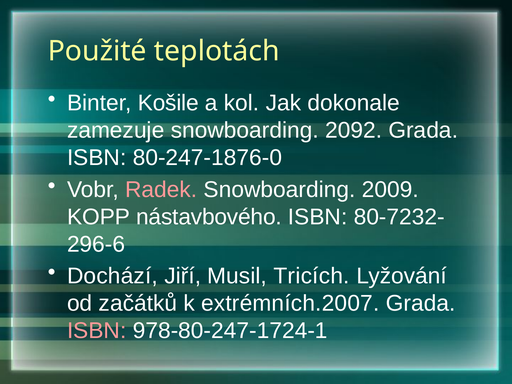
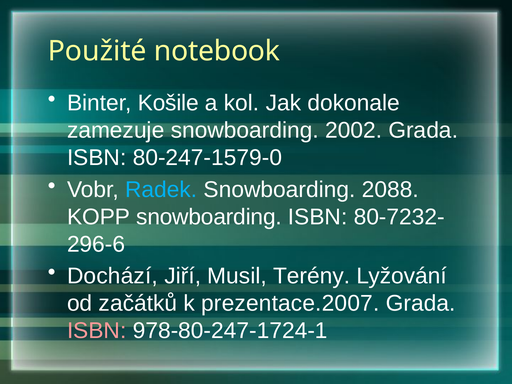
teplotách: teplotách -> notebook
2092: 2092 -> 2002
80-247-1876-0: 80-247-1876-0 -> 80-247-1579-0
Radek colour: pink -> light blue
2009: 2009 -> 2088
KOPP nástavbového: nástavbového -> snowboarding
Tricích: Tricích -> Terény
extrémních.2007: extrémních.2007 -> prezentace.2007
